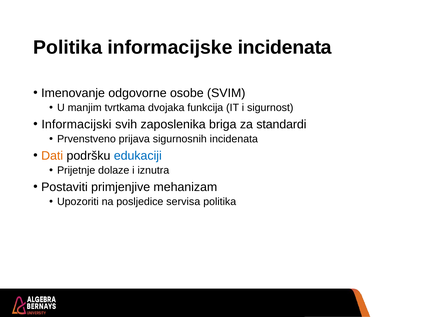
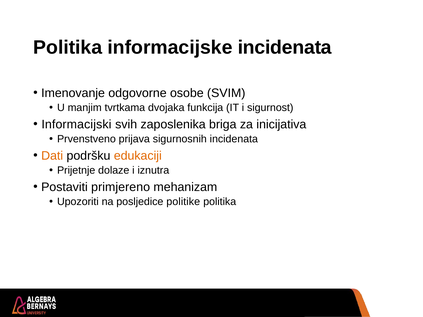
standardi: standardi -> inicijativa
edukaciji colour: blue -> orange
primjenjive: primjenjive -> primjereno
servisa: servisa -> politike
